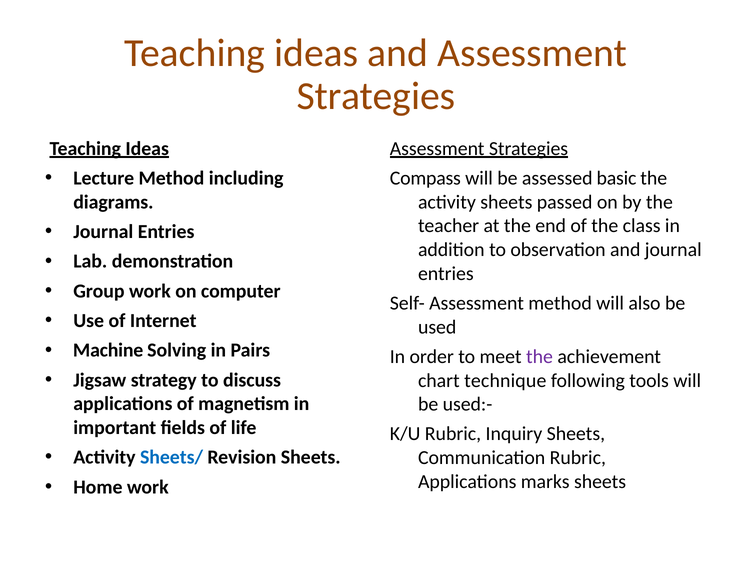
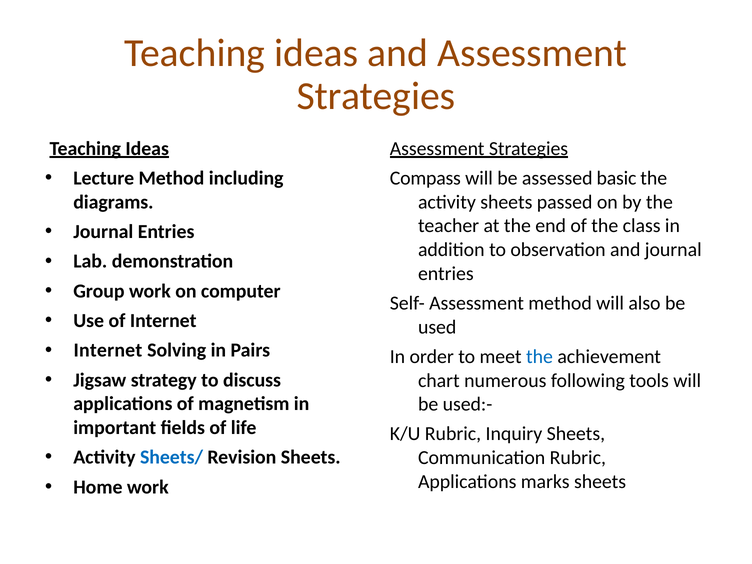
Machine at (108, 350): Machine -> Internet
the at (539, 357) colour: purple -> blue
technique: technique -> numerous
